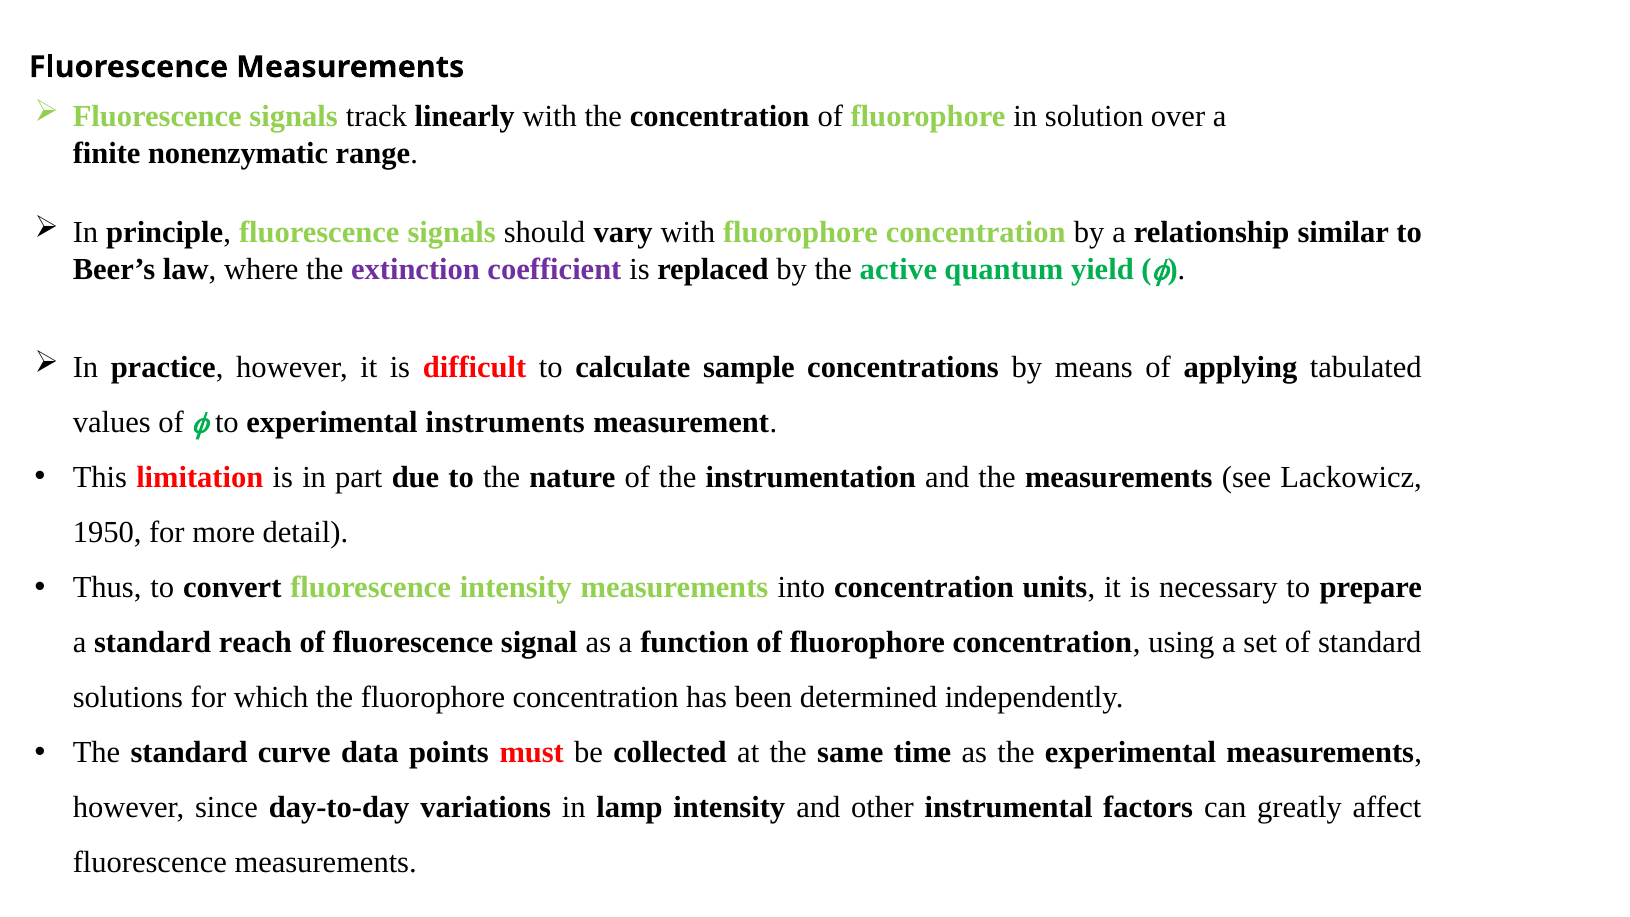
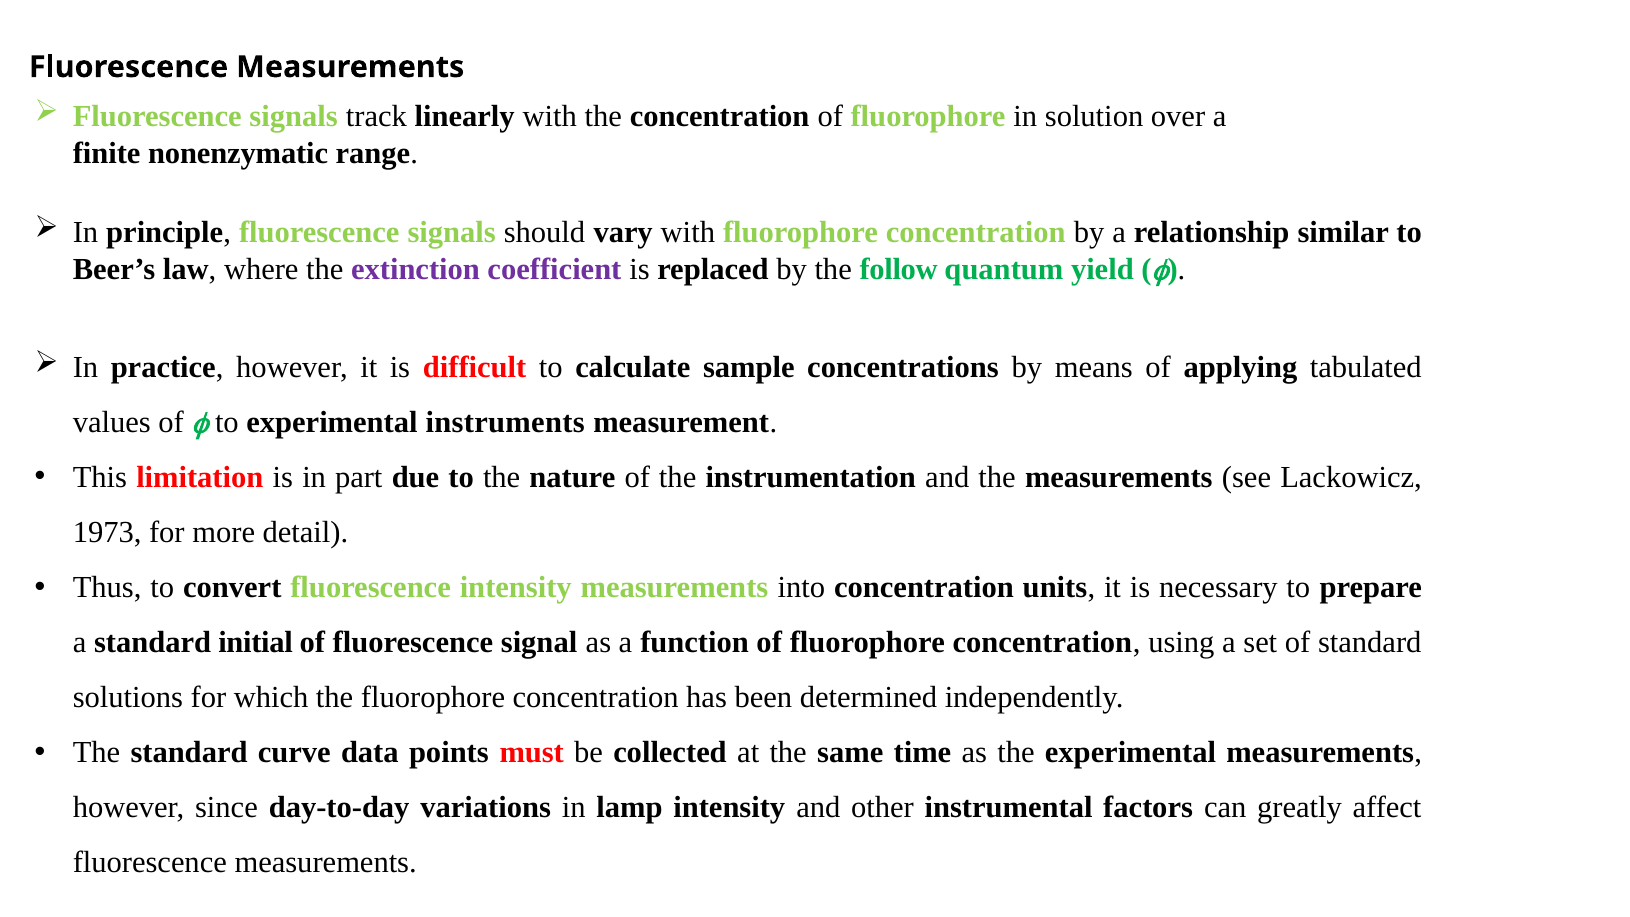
active: active -> follow
1950: 1950 -> 1973
reach: reach -> initial
